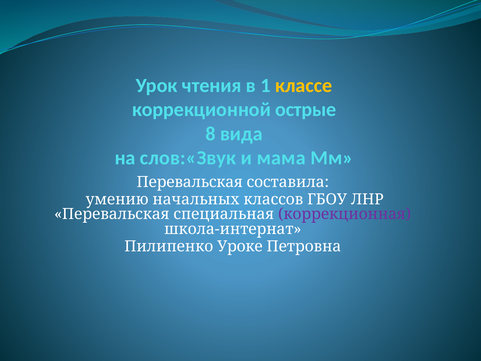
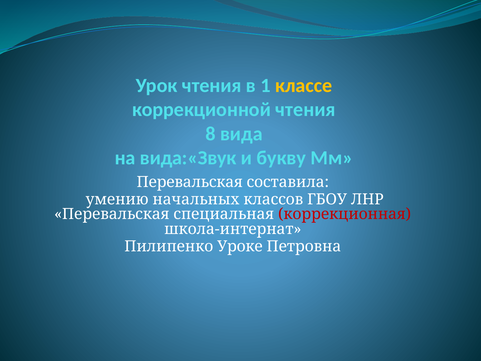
коррекционной острые: острые -> чтения
слов:«Звук: слов:«Звук -> вида:«Звук
мама: мама -> букву
коррекционная colour: purple -> red
